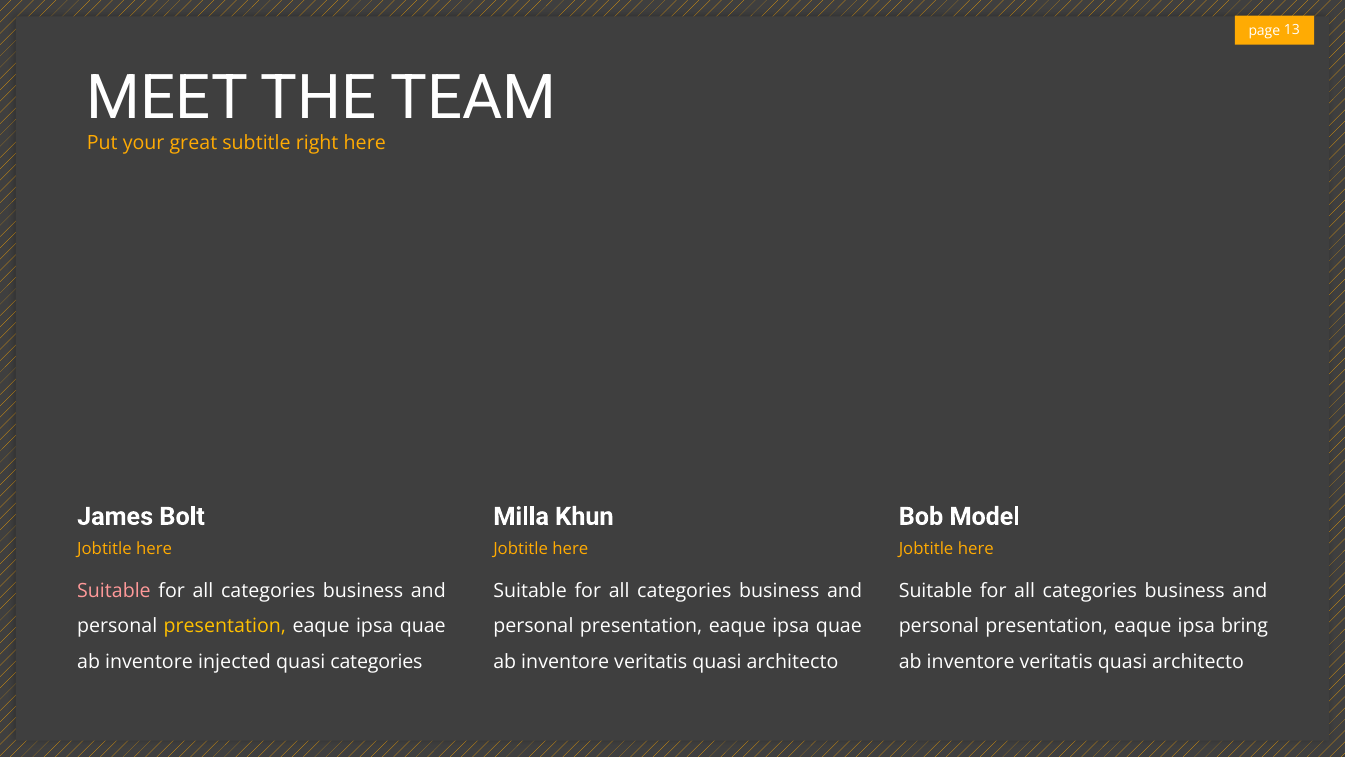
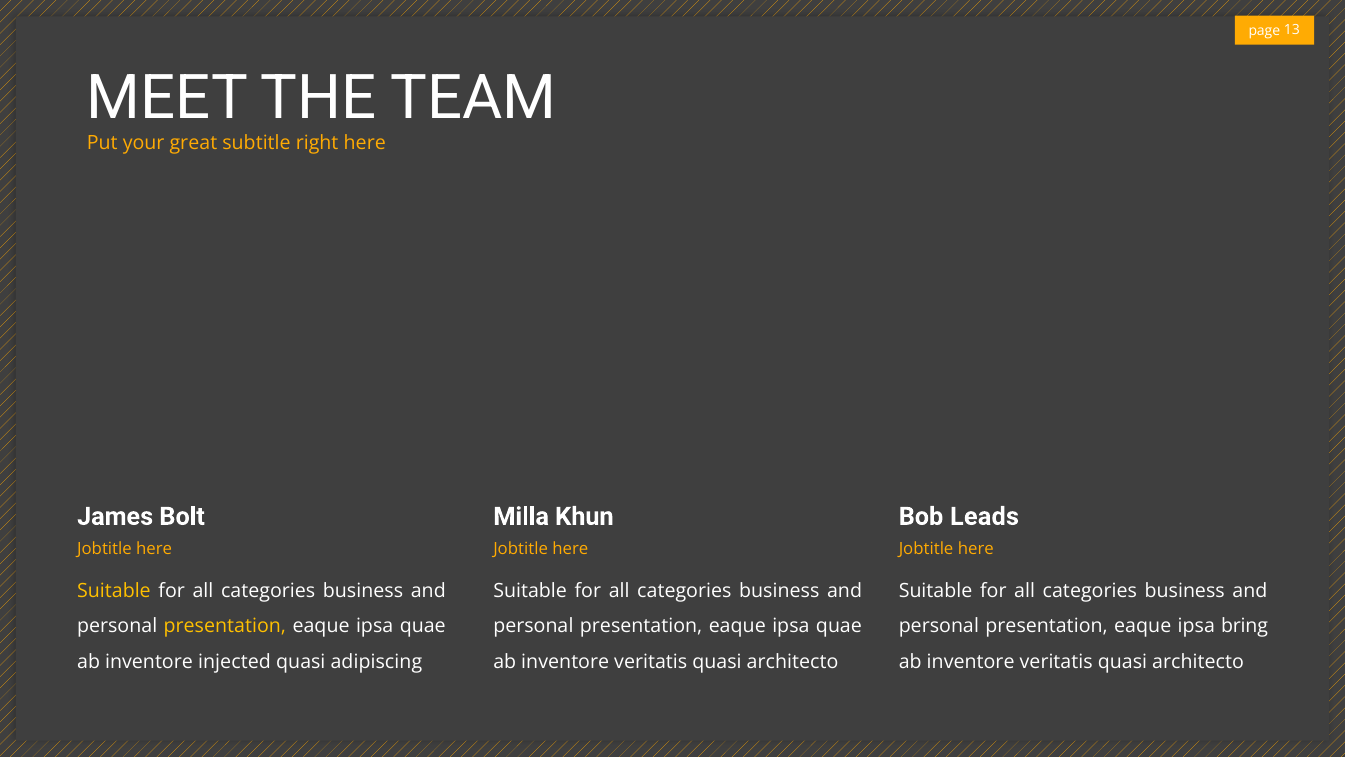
Model: Model -> Leads
Suitable at (114, 591) colour: pink -> yellow
quasi categories: categories -> adipiscing
